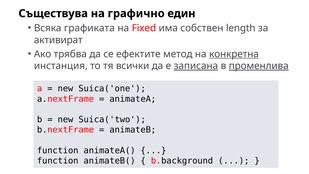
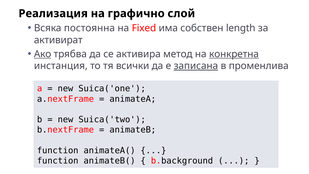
Съществува: Съществува -> Реализация
един: един -> слой
графиката: графиката -> постоянна
Ако underline: none -> present
ефектите: ефектите -> активира
променлива underline: present -> none
